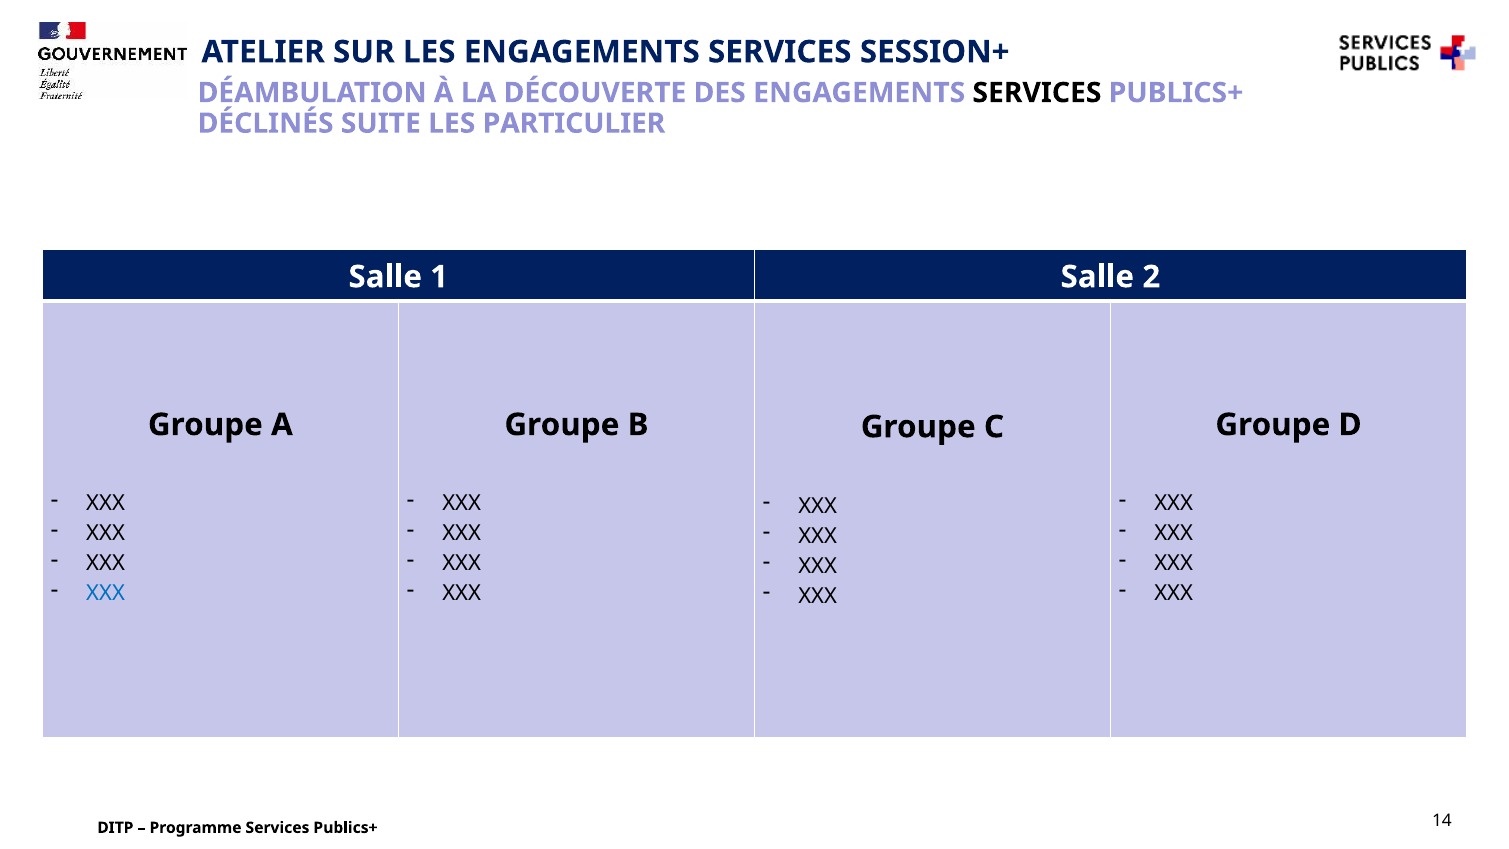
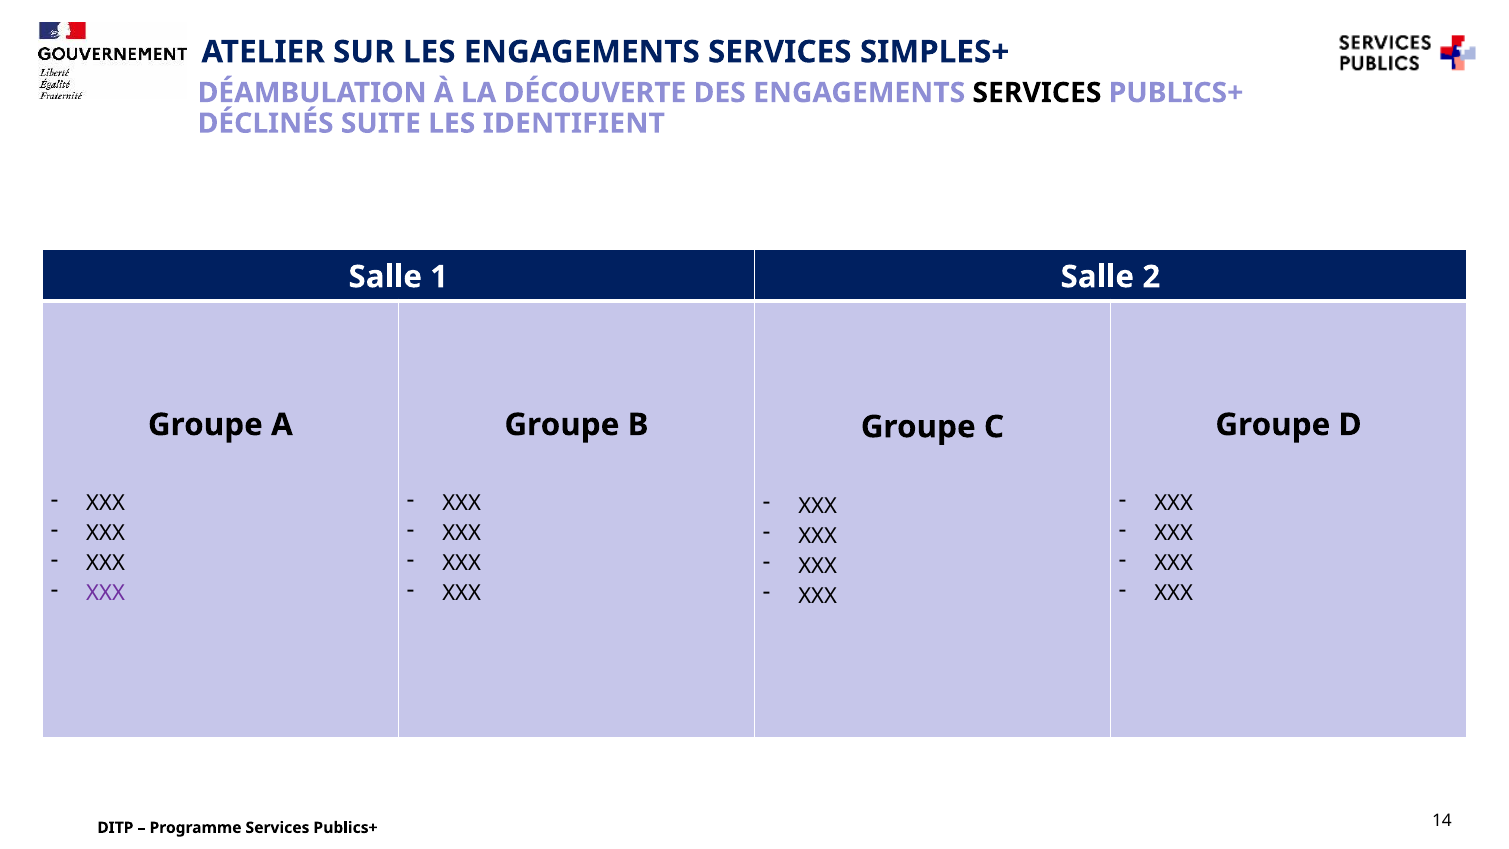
SESSION+: SESSION+ -> SIMPLES+
PARTICULIER: PARTICULIER -> IDENTIFIENT
XXX at (106, 594) colour: blue -> purple
